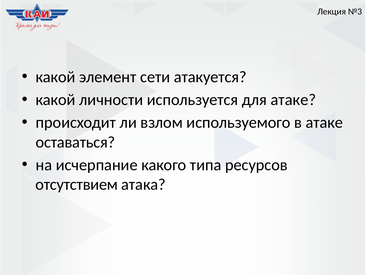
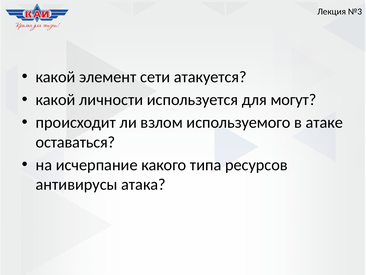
для атаке: атаке -> могут
отсутствием: отсутствием -> антивирусы
